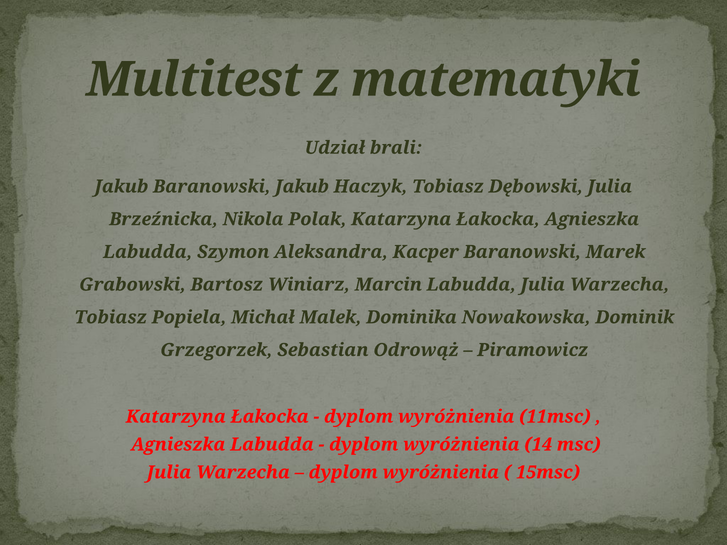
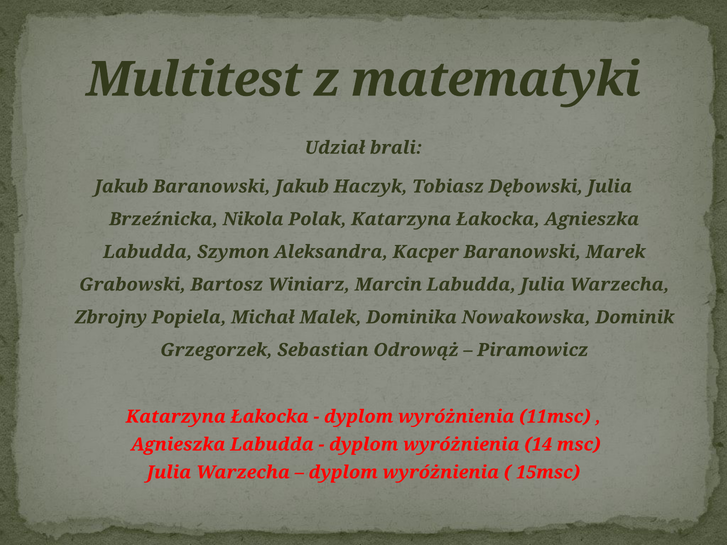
Tobiasz at (111, 317): Tobiasz -> Zbrojny
